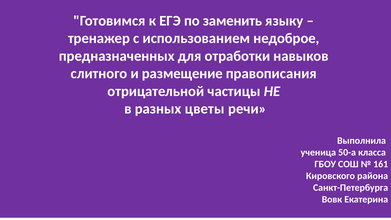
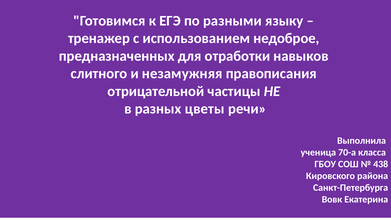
заменить: заменить -> разными
размещение: размещение -> незамужняя
50-а: 50-а -> 70-а
161: 161 -> 438
